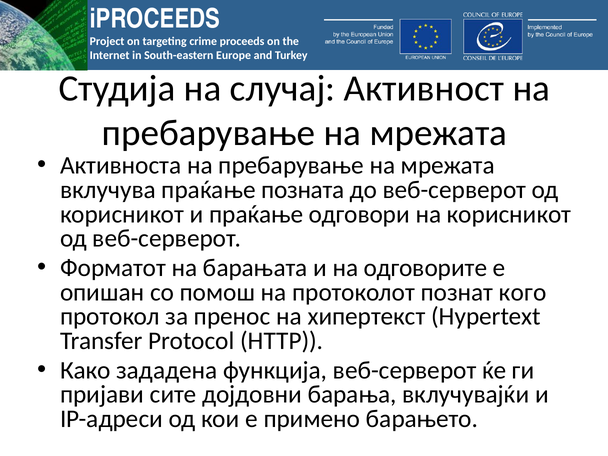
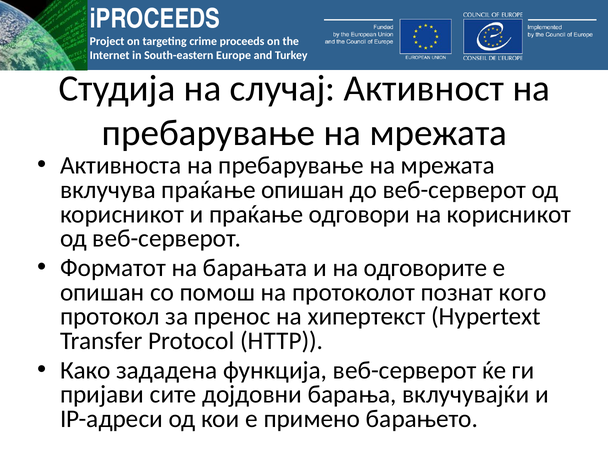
праќање позната: позната -> опишан
